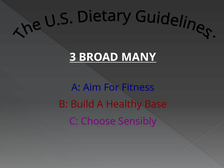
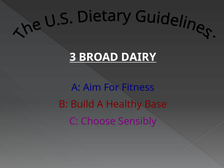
MANY: MANY -> DAIRY
